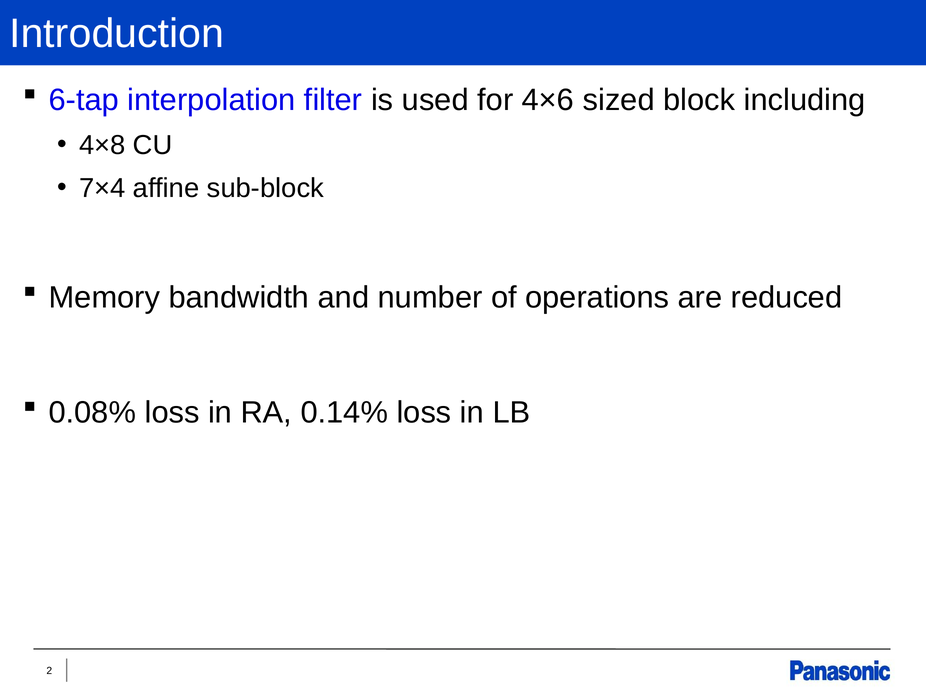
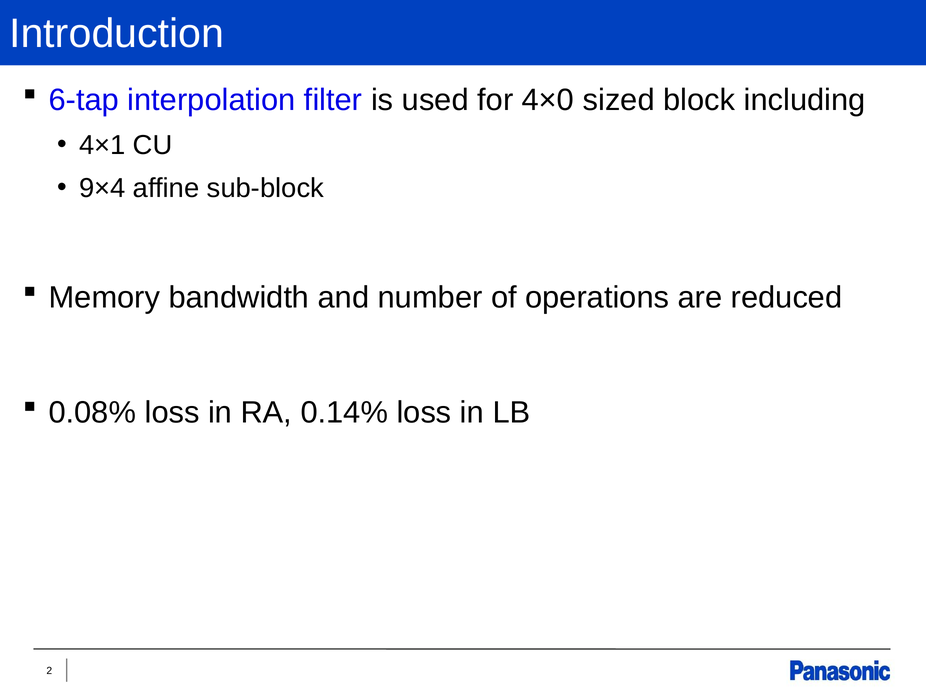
4×6: 4×6 -> 4×0
4×8: 4×8 -> 4×1
7×4: 7×4 -> 9×4
